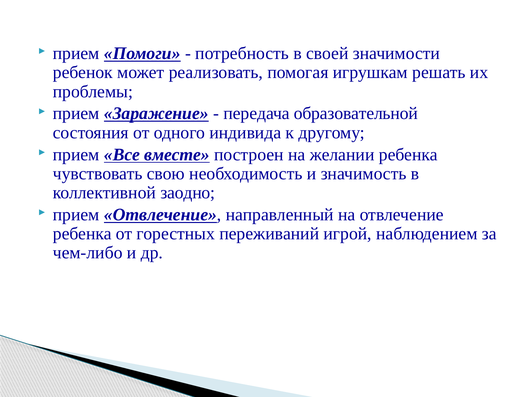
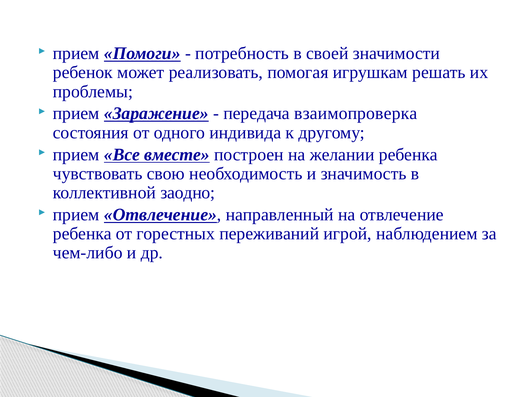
образовательной: образовательной -> взаимопроверка
